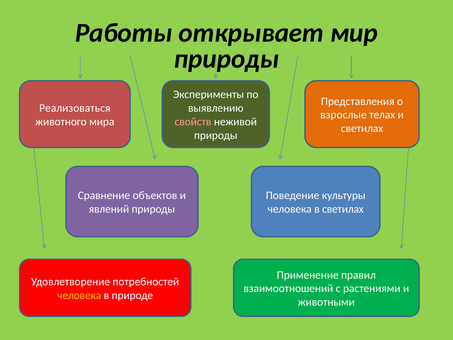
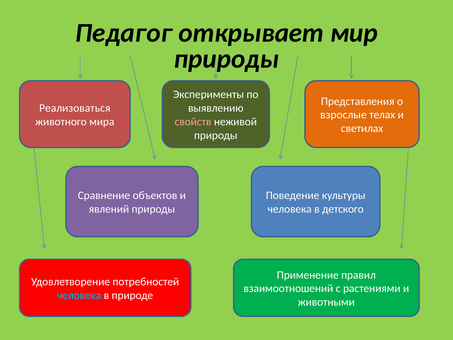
Работы: Работы -> Педагог
в светилах: светилах -> детского
человека at (79, 295) colour: yellow -> light blue
